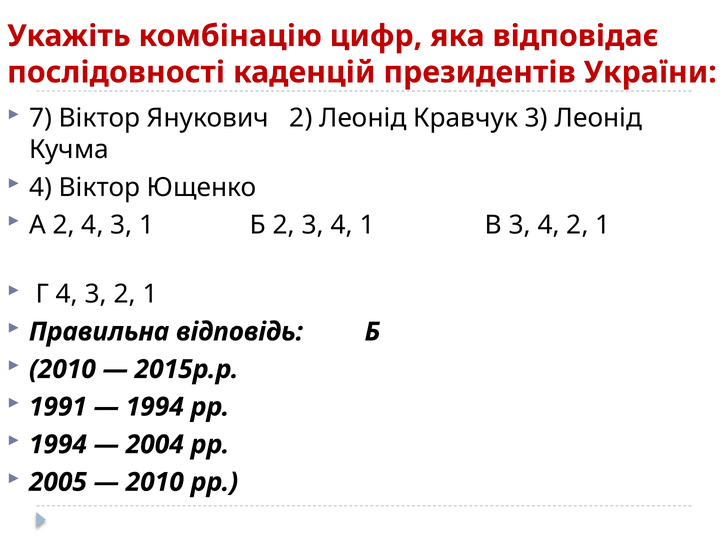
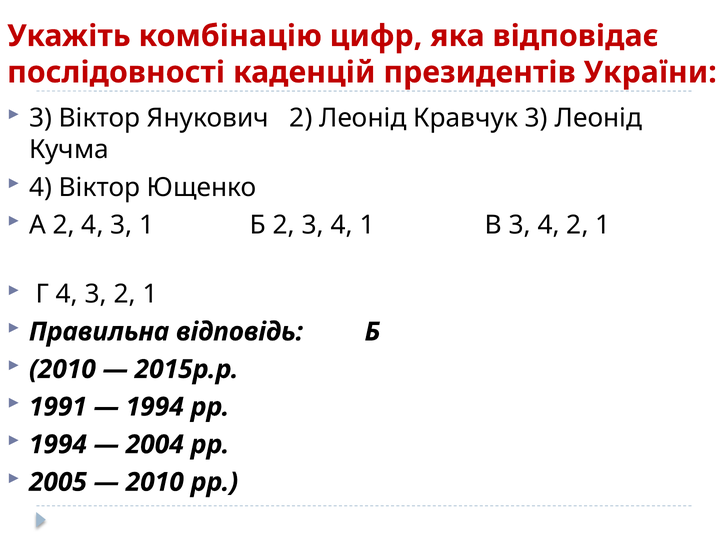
7 at (40, 118): 7 -> 3
